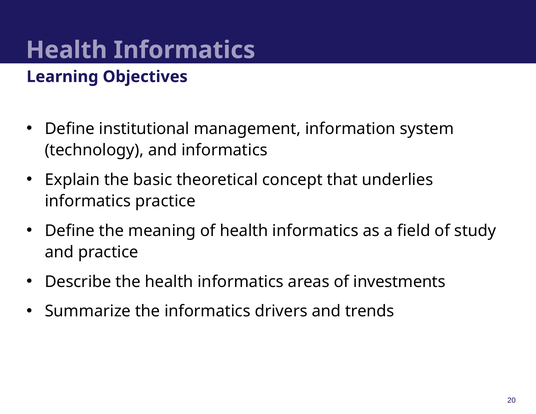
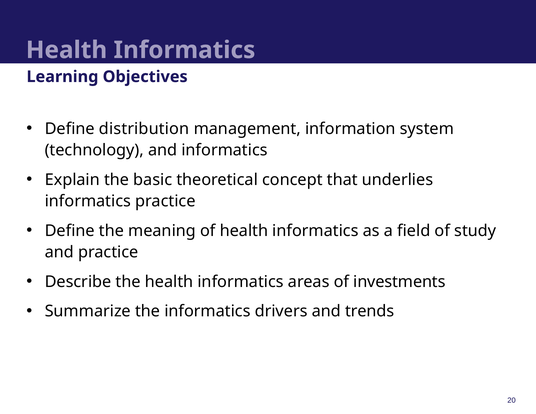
institutional: institutional -> distribution
